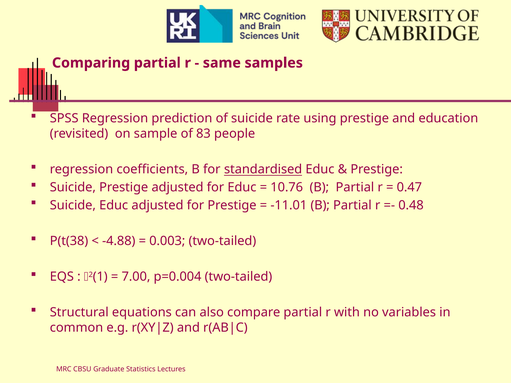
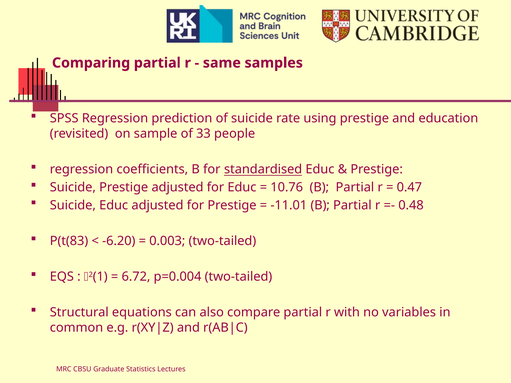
83: 83 -> 33
P(t(38: P(t(38 -> P(t(83
-4.88: -4.88 -> -6.20
7.00: 7.00 -> 6.72
